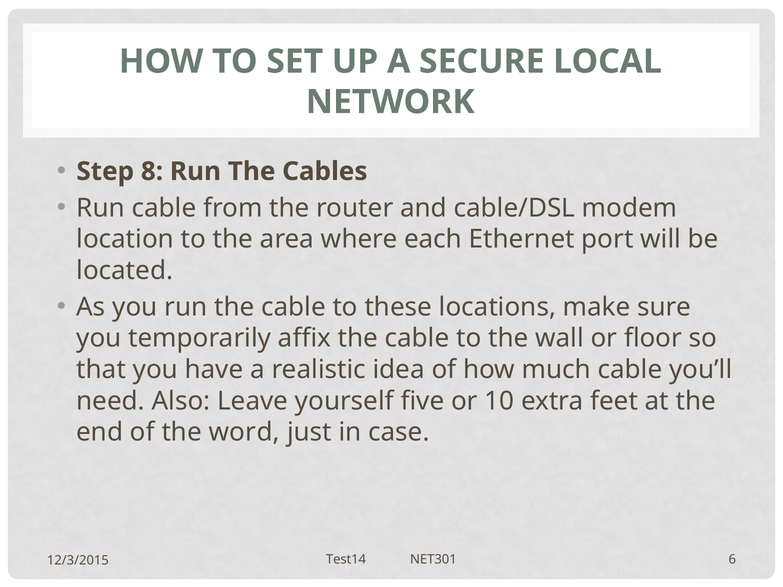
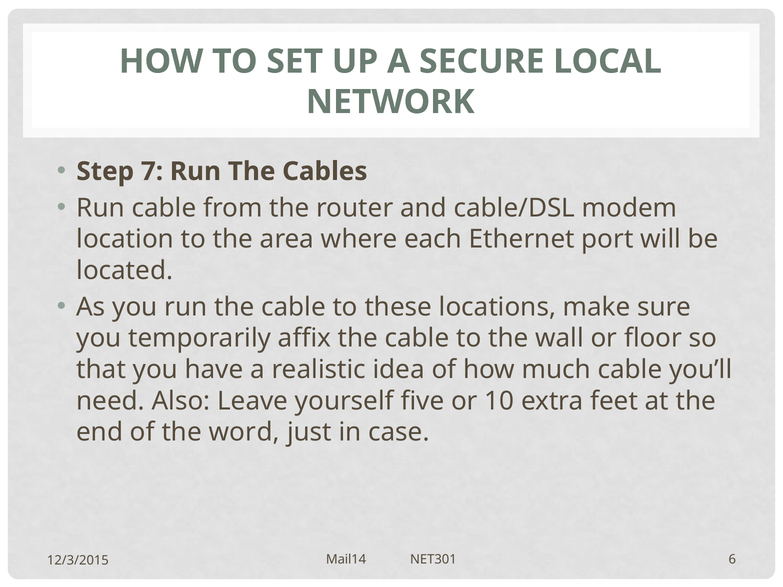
8: 8 -> 7
Test14: Test14 -> Mail14
